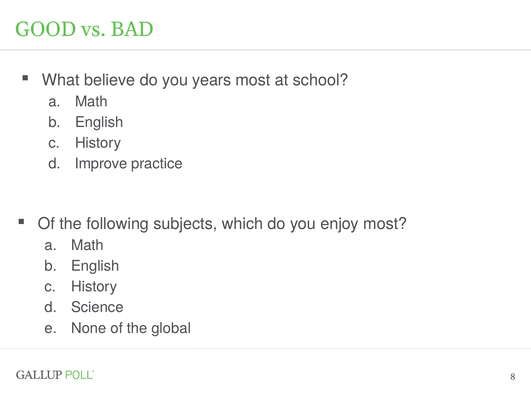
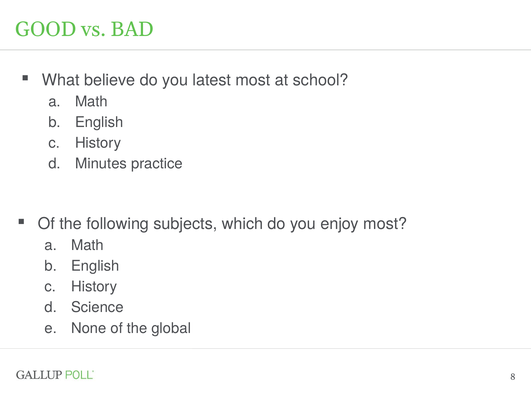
years: years -> latest
Improve: Improve -> Minutes
